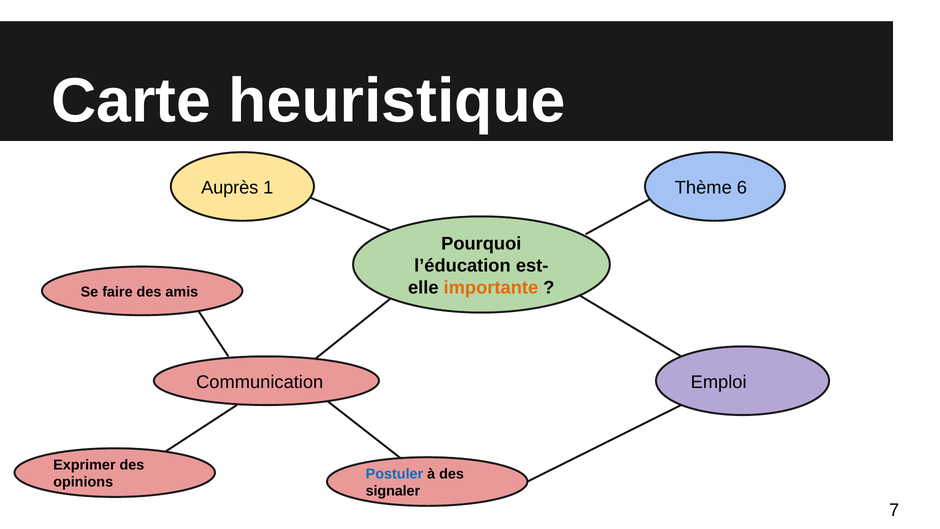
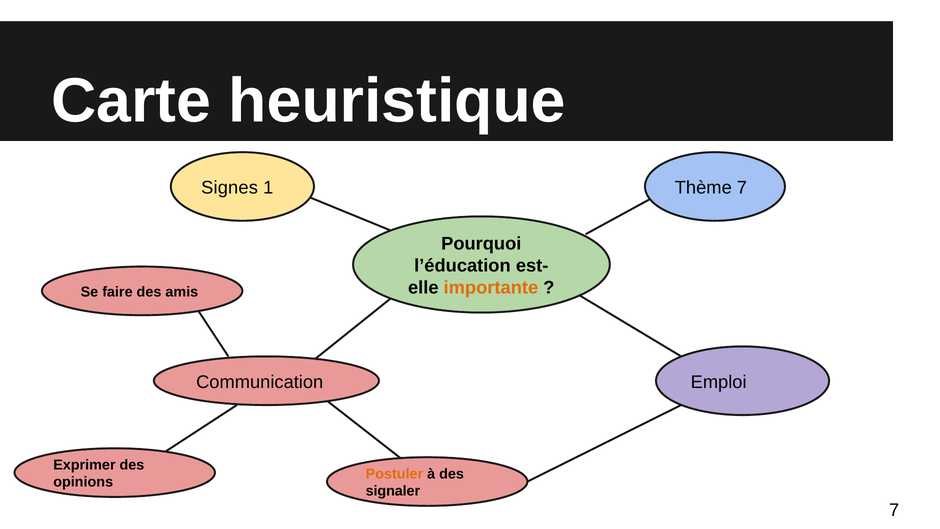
Auprès: Auprès -> Signes
Thème 6: 6 -> 7
Postuler colour: blue -> orange
